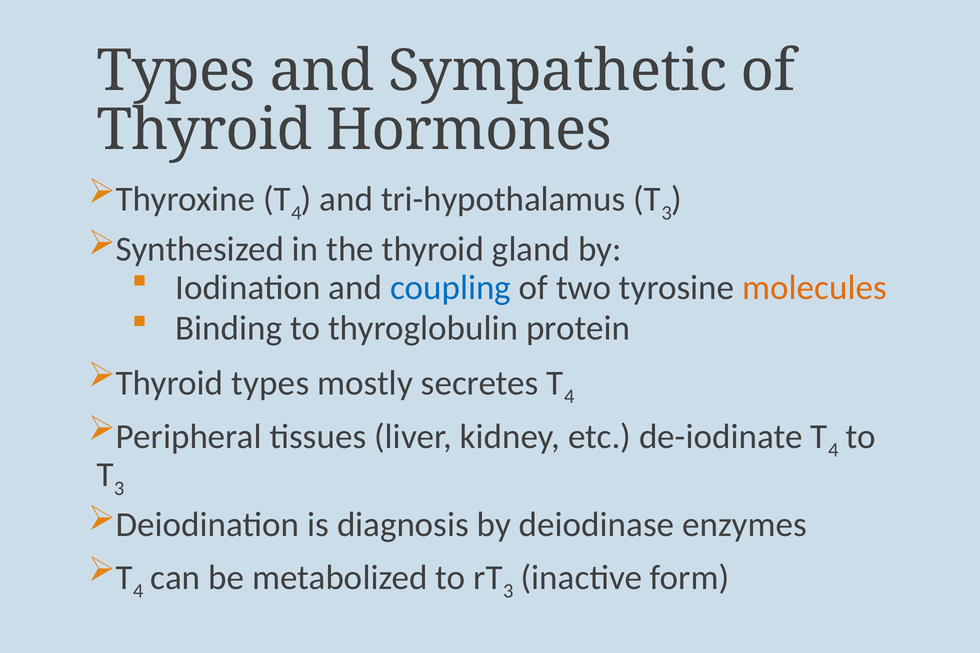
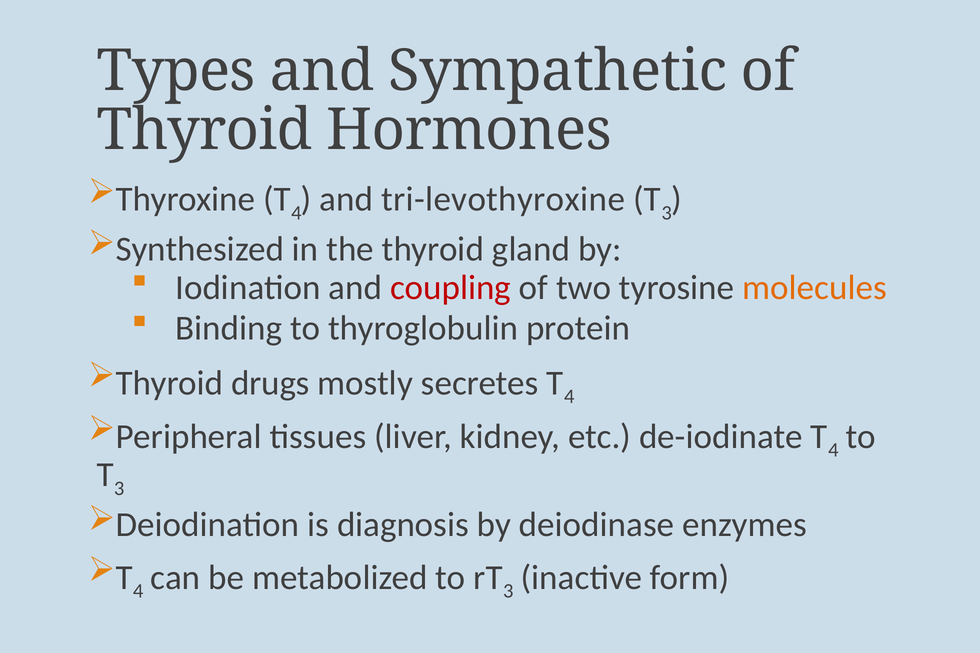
tri-hypothalamus: tri-hypothalamus -> tri-levothyroxine
coupling colour: blue -> red
Thyroid types: types -> drugs
